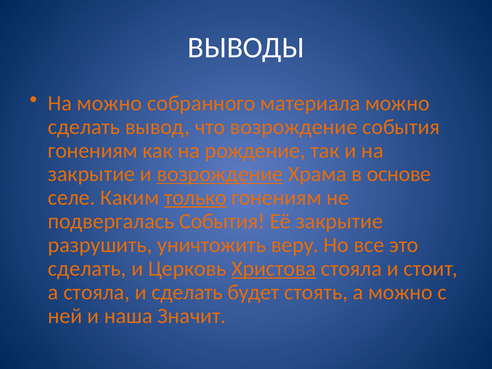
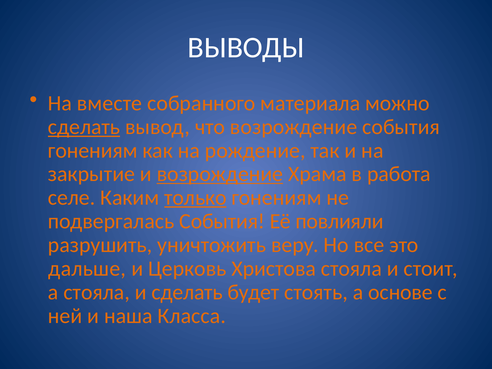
На можно: можно -> вместе
сделать at (84, 127) underline: none -> present
основе: основе -> работа
Её закрытие: закрытие -> повлияли
сделать at (87, 269): сделать -> дальше
Христова underline: present -> none
а можно: можно -> основе
Значит: Значит -> Класса
